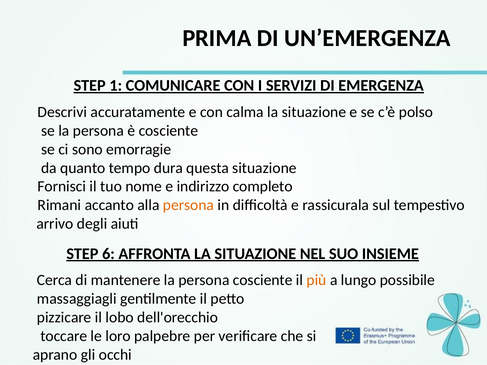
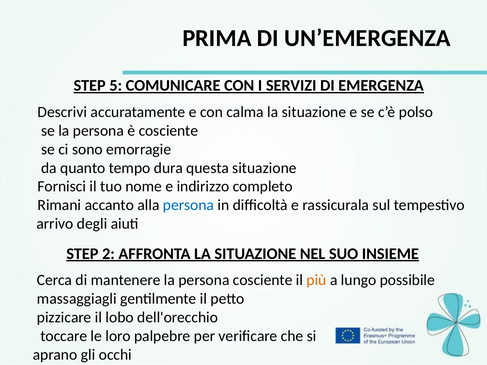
1: 1 -> 5
persona at (188, 205) colour: orange -> blue
6: 6 -> 2
